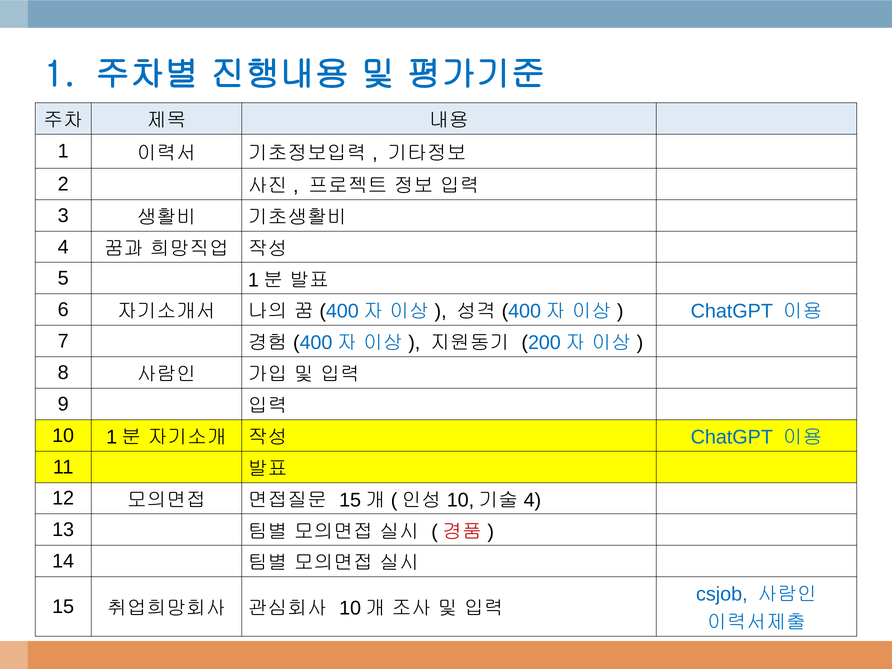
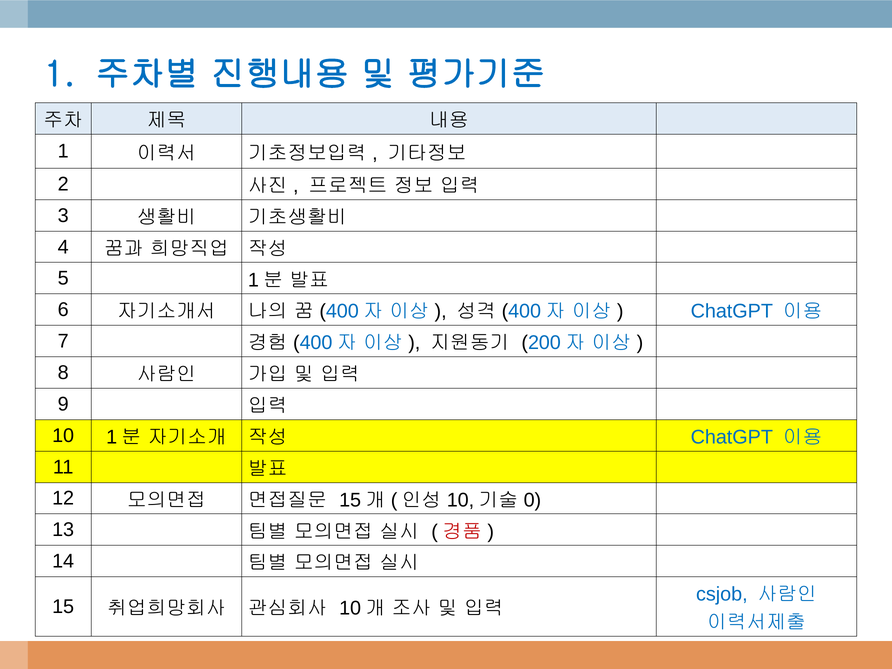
4 at (532, 500): 4 -> 0
